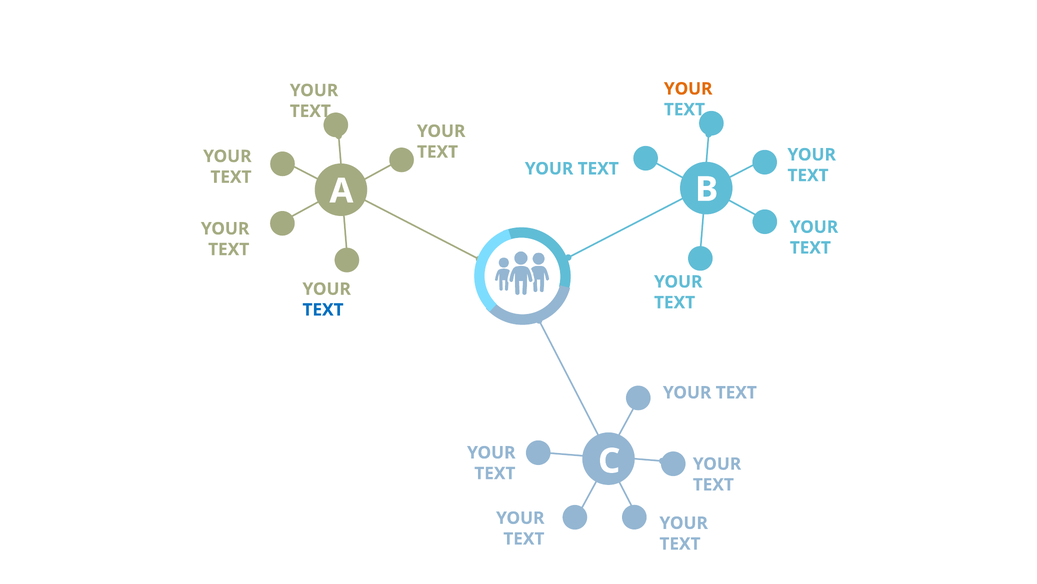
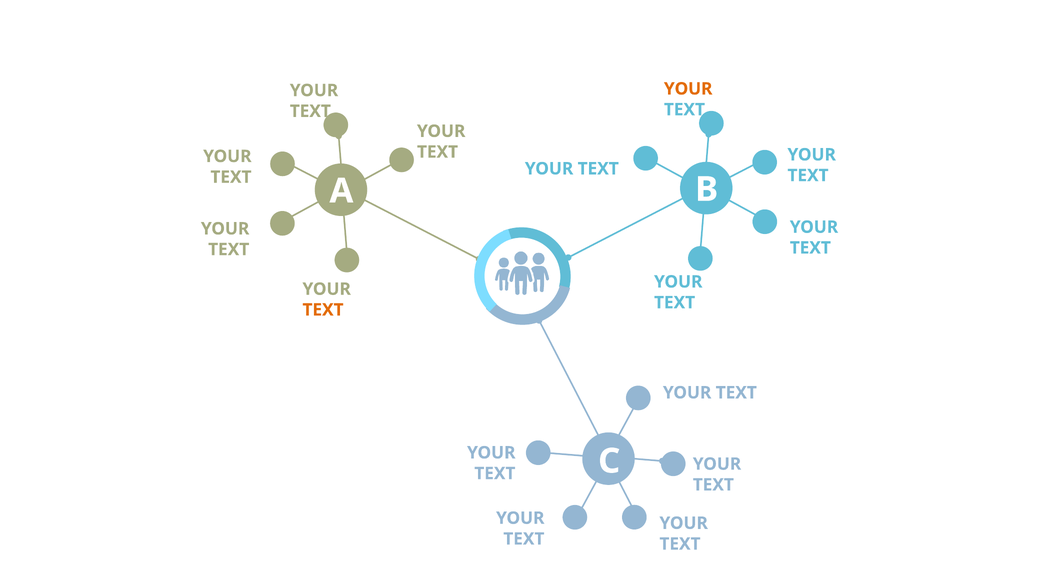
TEXT at (323, 310) colour: blue -> orange
